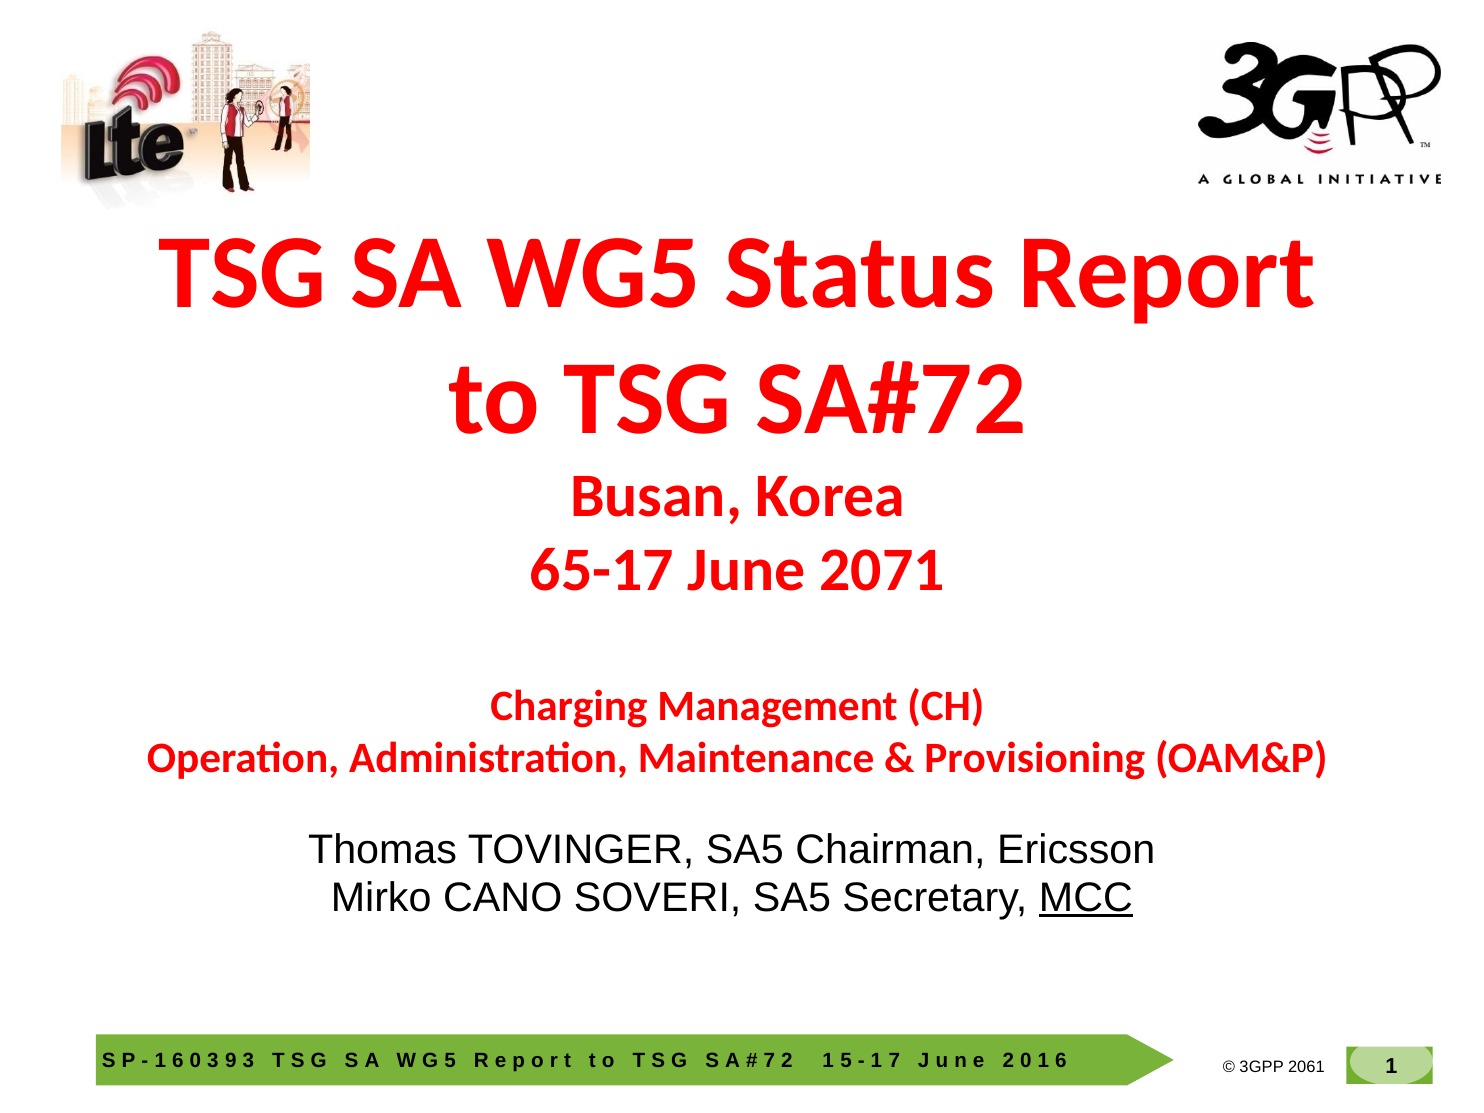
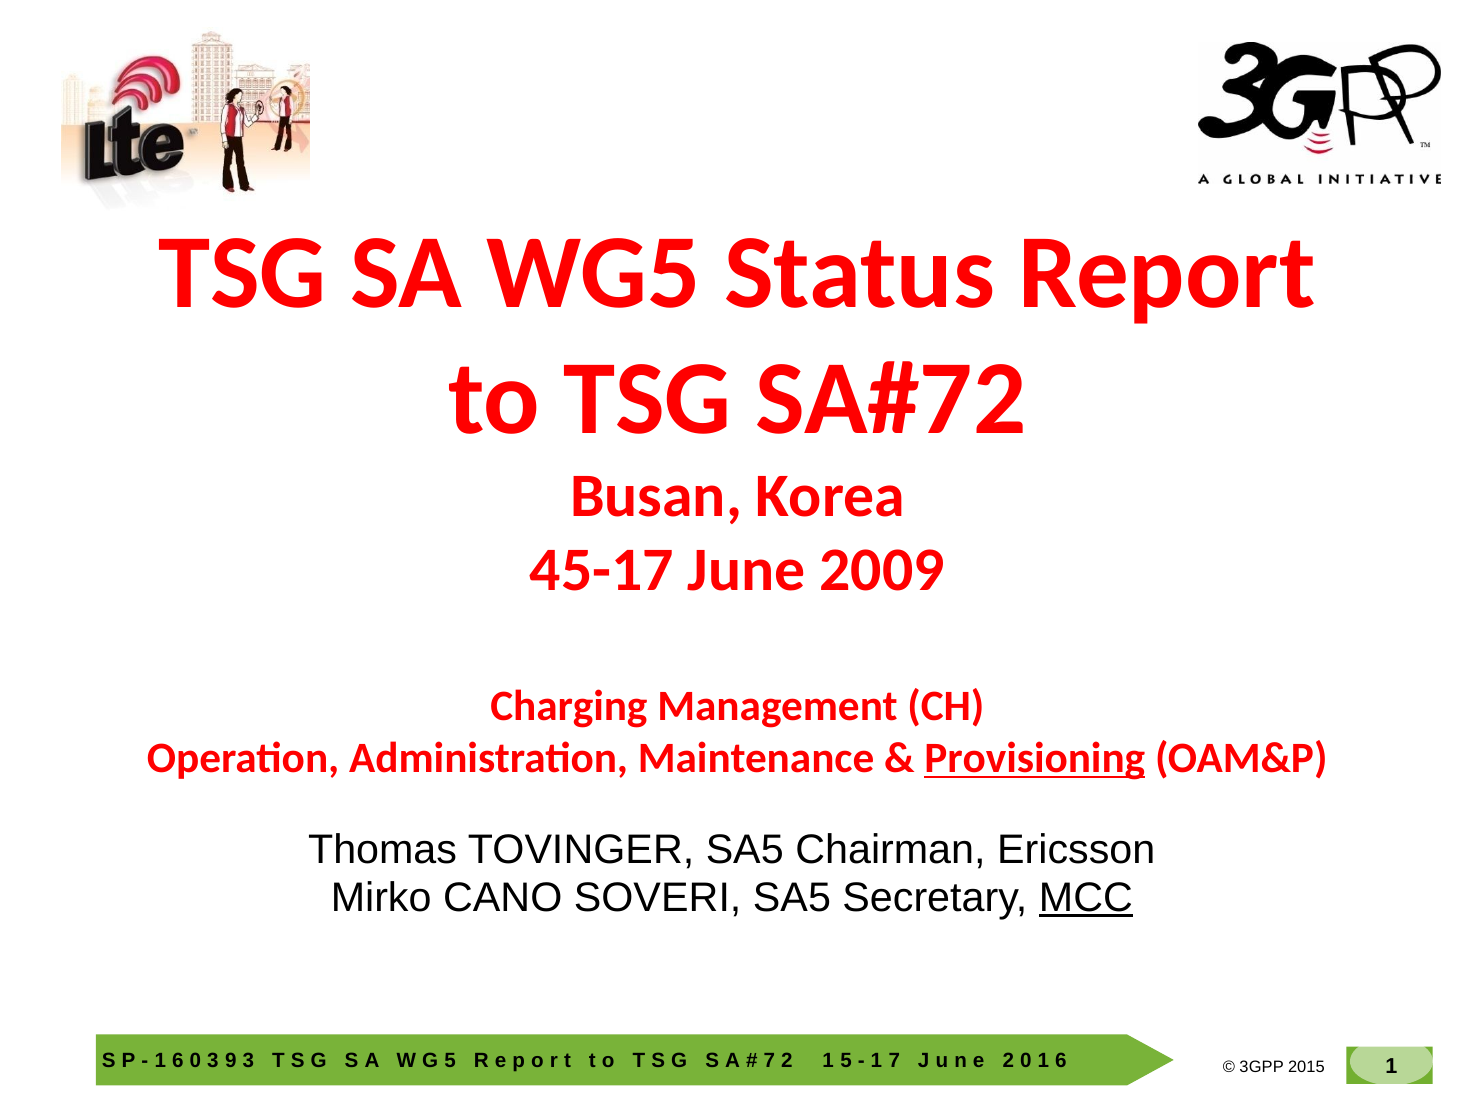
65-17: 65-17 -> 45-17
2071: 2071 -> 2009
Provisioning underline: none -> present
2061: 2061 -> 2015
